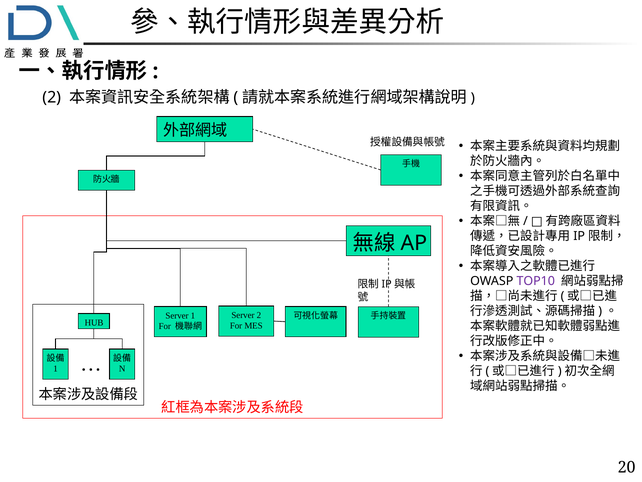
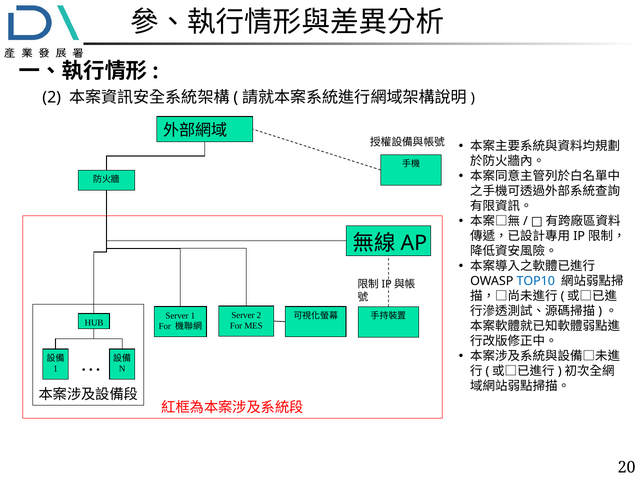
TOP10 colour: purple -> blue
